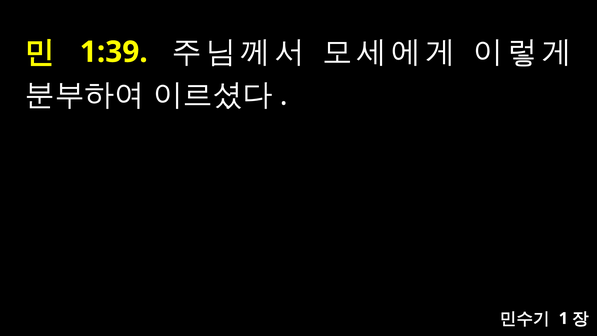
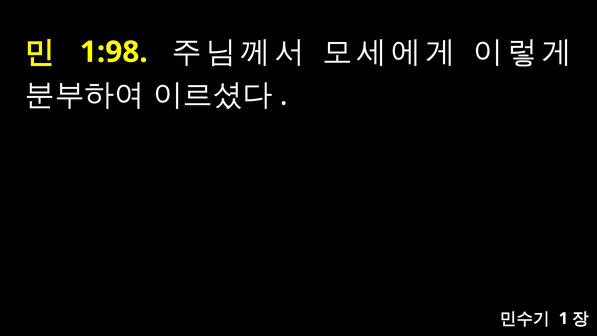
1:39: 1:39 -> 1:98
